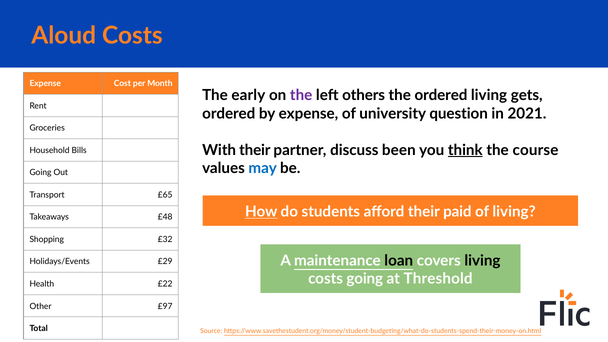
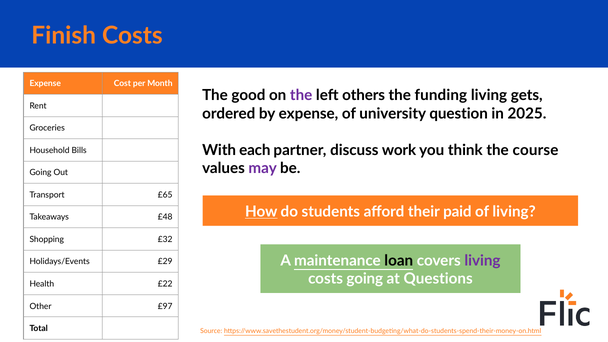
Aloud: Aloud -> Finish
early: early -> good
the ordered: ordered -> funding
2021: 2021 -> 2025
With their: their -> each
been: been -> work
think underline: present -> none
may colour: blue -> purple
living at (482, 261) colour: black -> purple
Threshold: Threshold -> Questions
